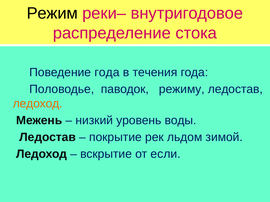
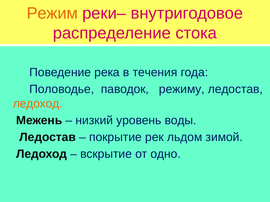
Режим colour: black -> orange
Поведение года: года -> река
если: если -> одно
